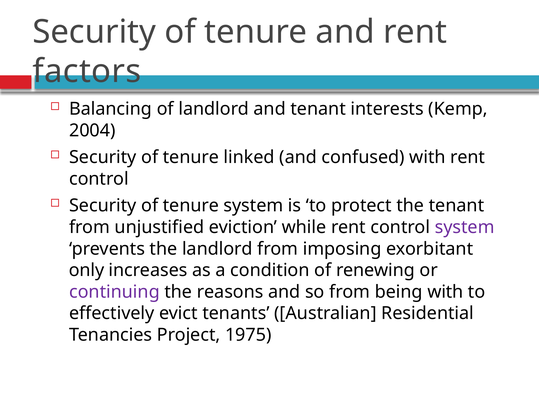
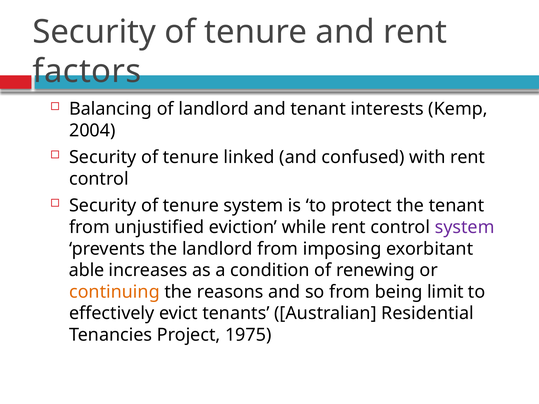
only: only -> able
continuing colour: purple -> orange
being with: with -> limit
